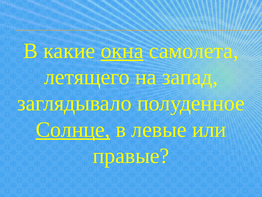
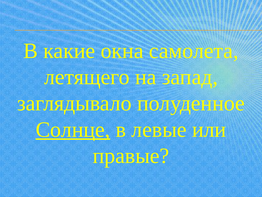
окна underline: present -> none
